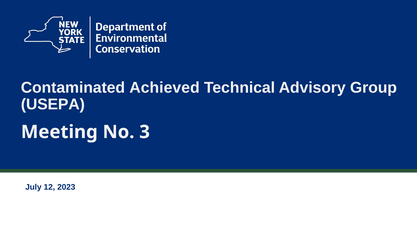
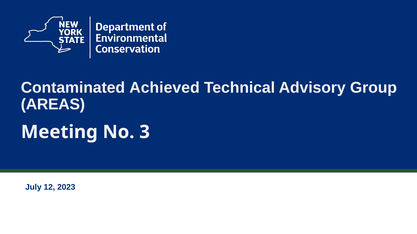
USEPA: USEPA -> AREAS
